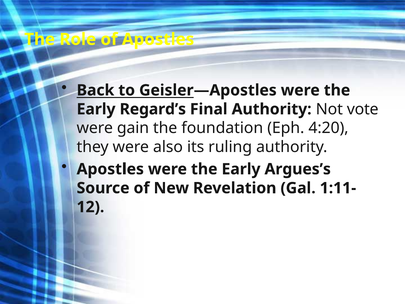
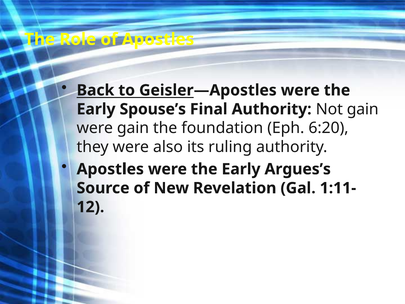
Regard’s: Regard’s -> Spouse’s
Not vote: vote -> gain
4:20: 4:20 -> 6:20
